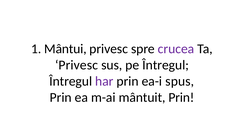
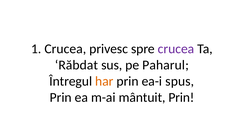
1 Mântui: Mântui -> Crucea
Privesc at (77, 65): Privesc -> Răbdat
pe Întregul: Întregul -> Paharul
har colour: purple -> orange
